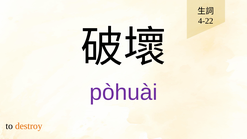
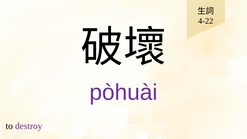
destroy colour: orange -> purple
